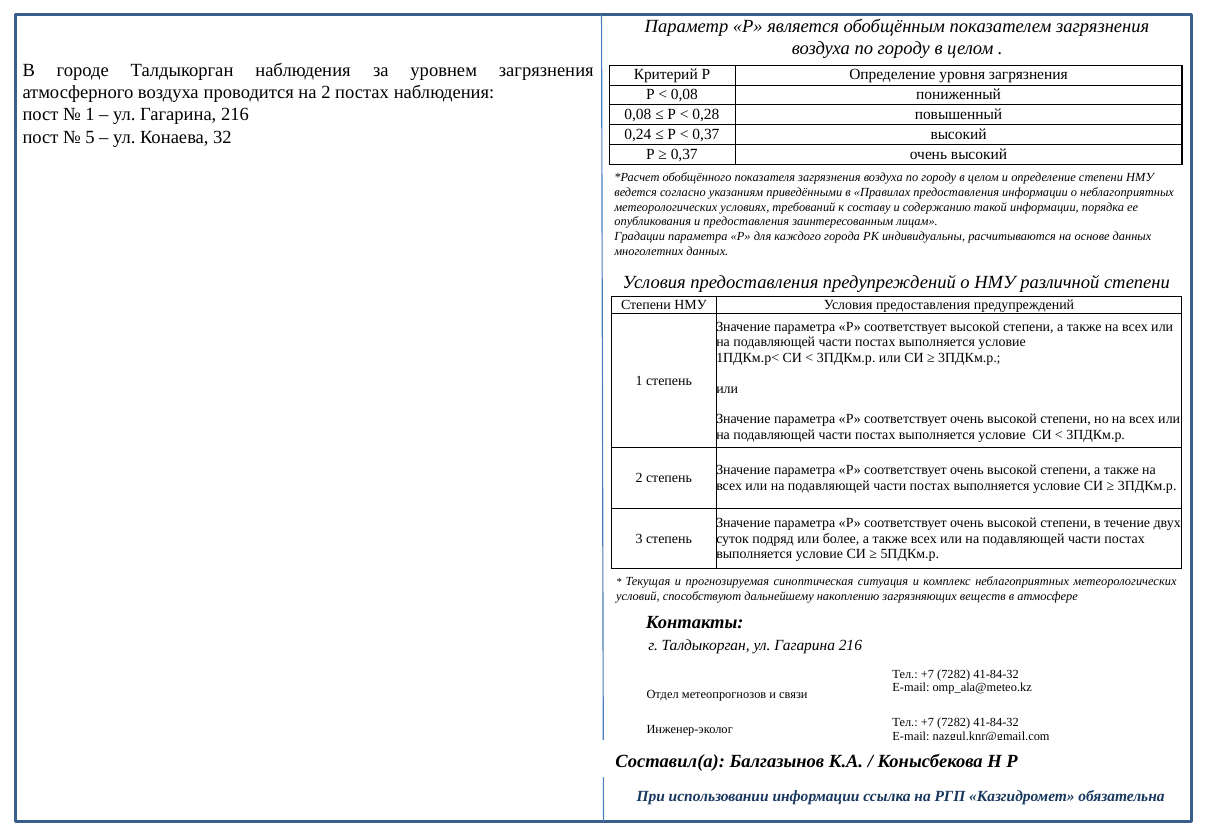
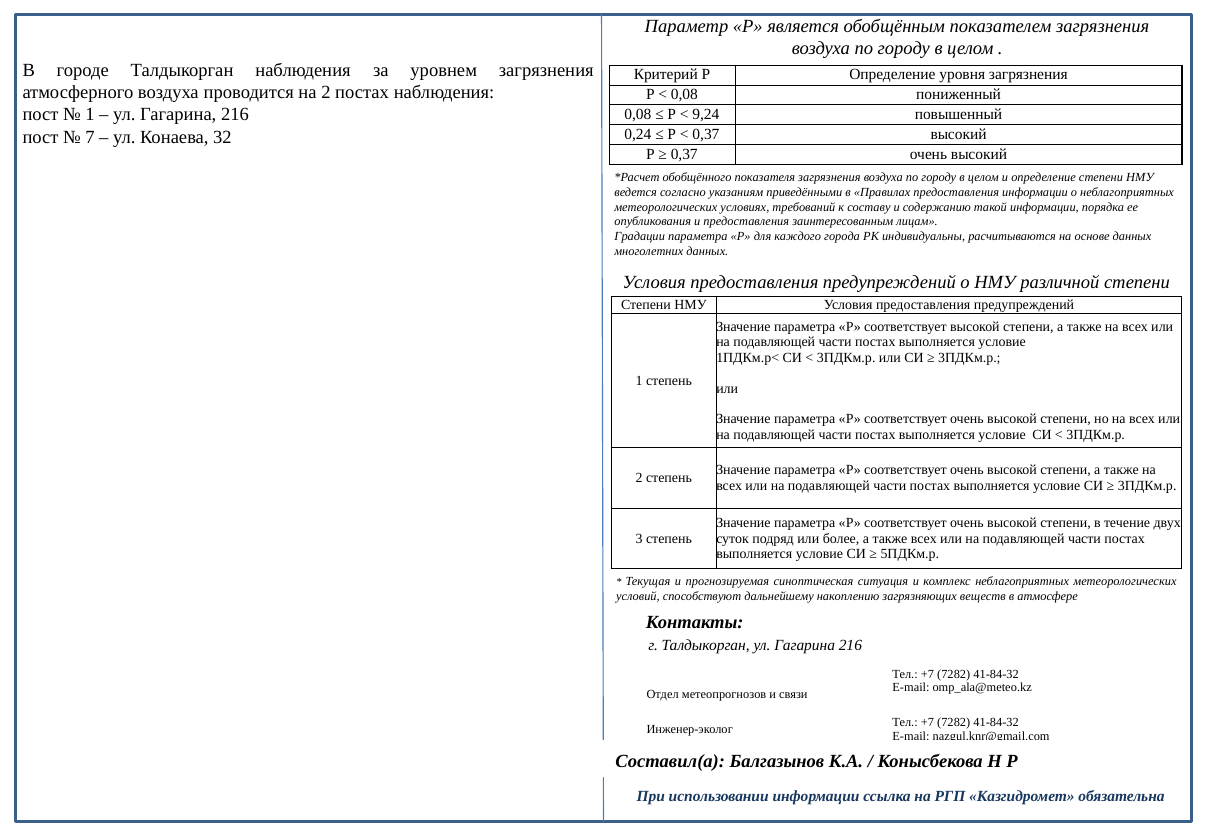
0,28: 0,28 -> 9,24
5: 5 -> 7
